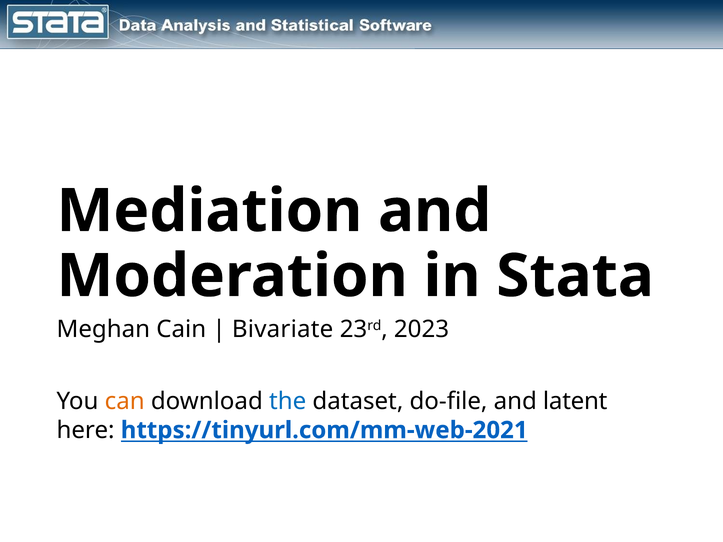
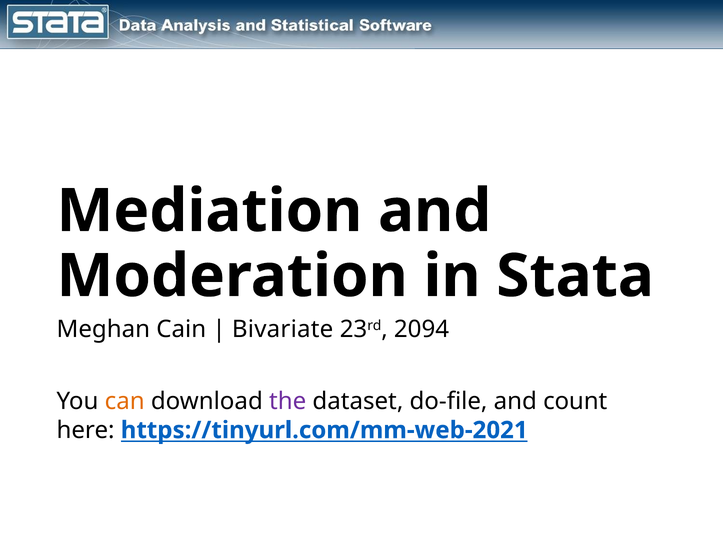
2023: 2023 -> 2094
the colour: blue -> purple
latent: latent -> count
